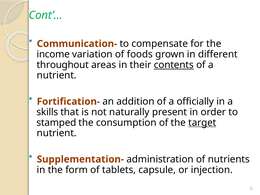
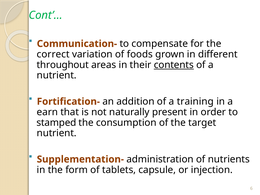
income: income -> correct
officially: officially -> training
skills: skills -> earn
target underline: present -> none
